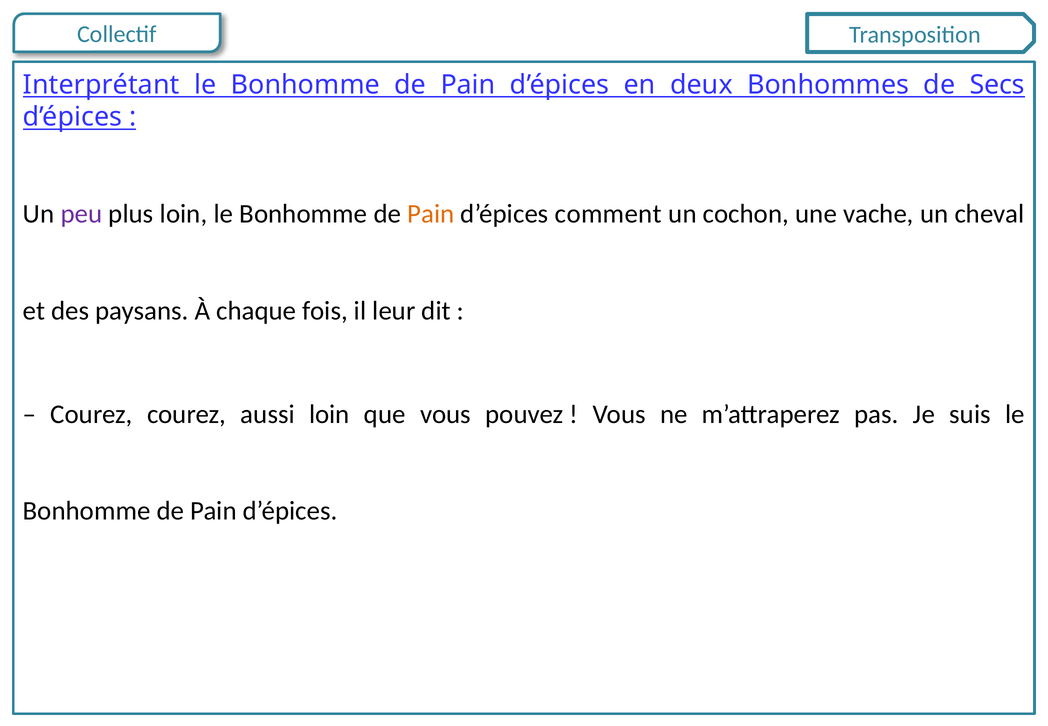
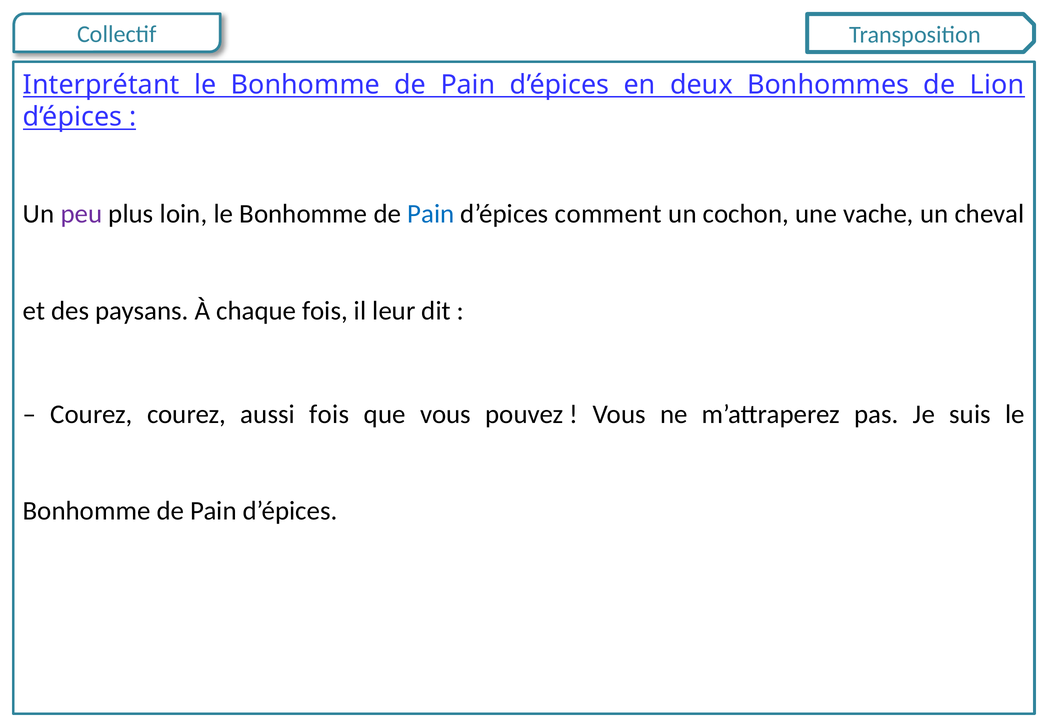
Secs: Secs -> Lion
Pain at (431, 214) colour: orange -> blue
aussi loin: loin -> fois
